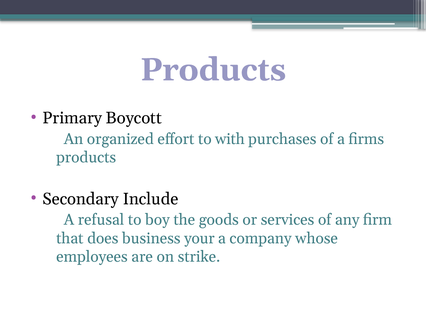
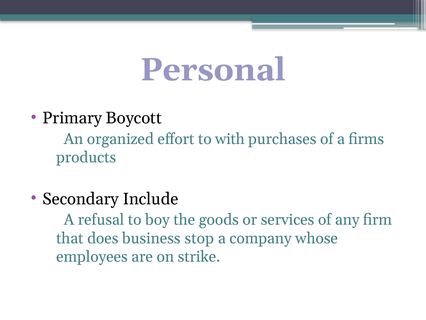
Products at (213, 70): Products -> Personal
your: your -> stop
